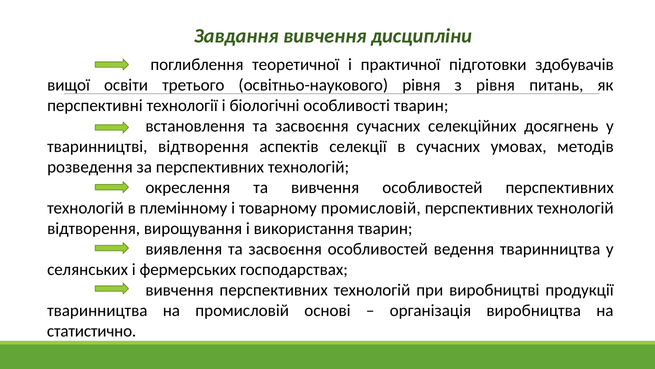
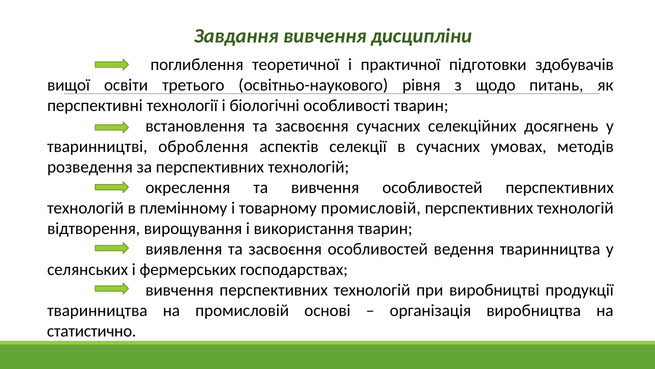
з рівня: рівня -> щодо
тваринництві відтворення: відтворення -> оброблення
